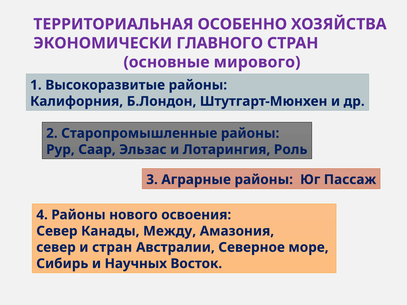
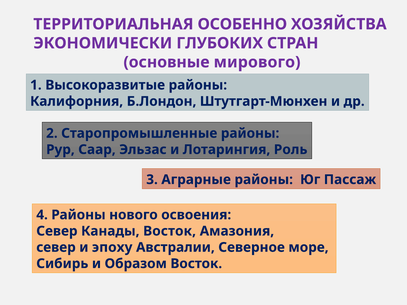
ГЛАВНОГО: ГЛАВНОГО -> ГЛУБОКИХ
Канады Между: Между -> Восток
и стран: стран -> эпоху
Научных: Научных -> Образом
